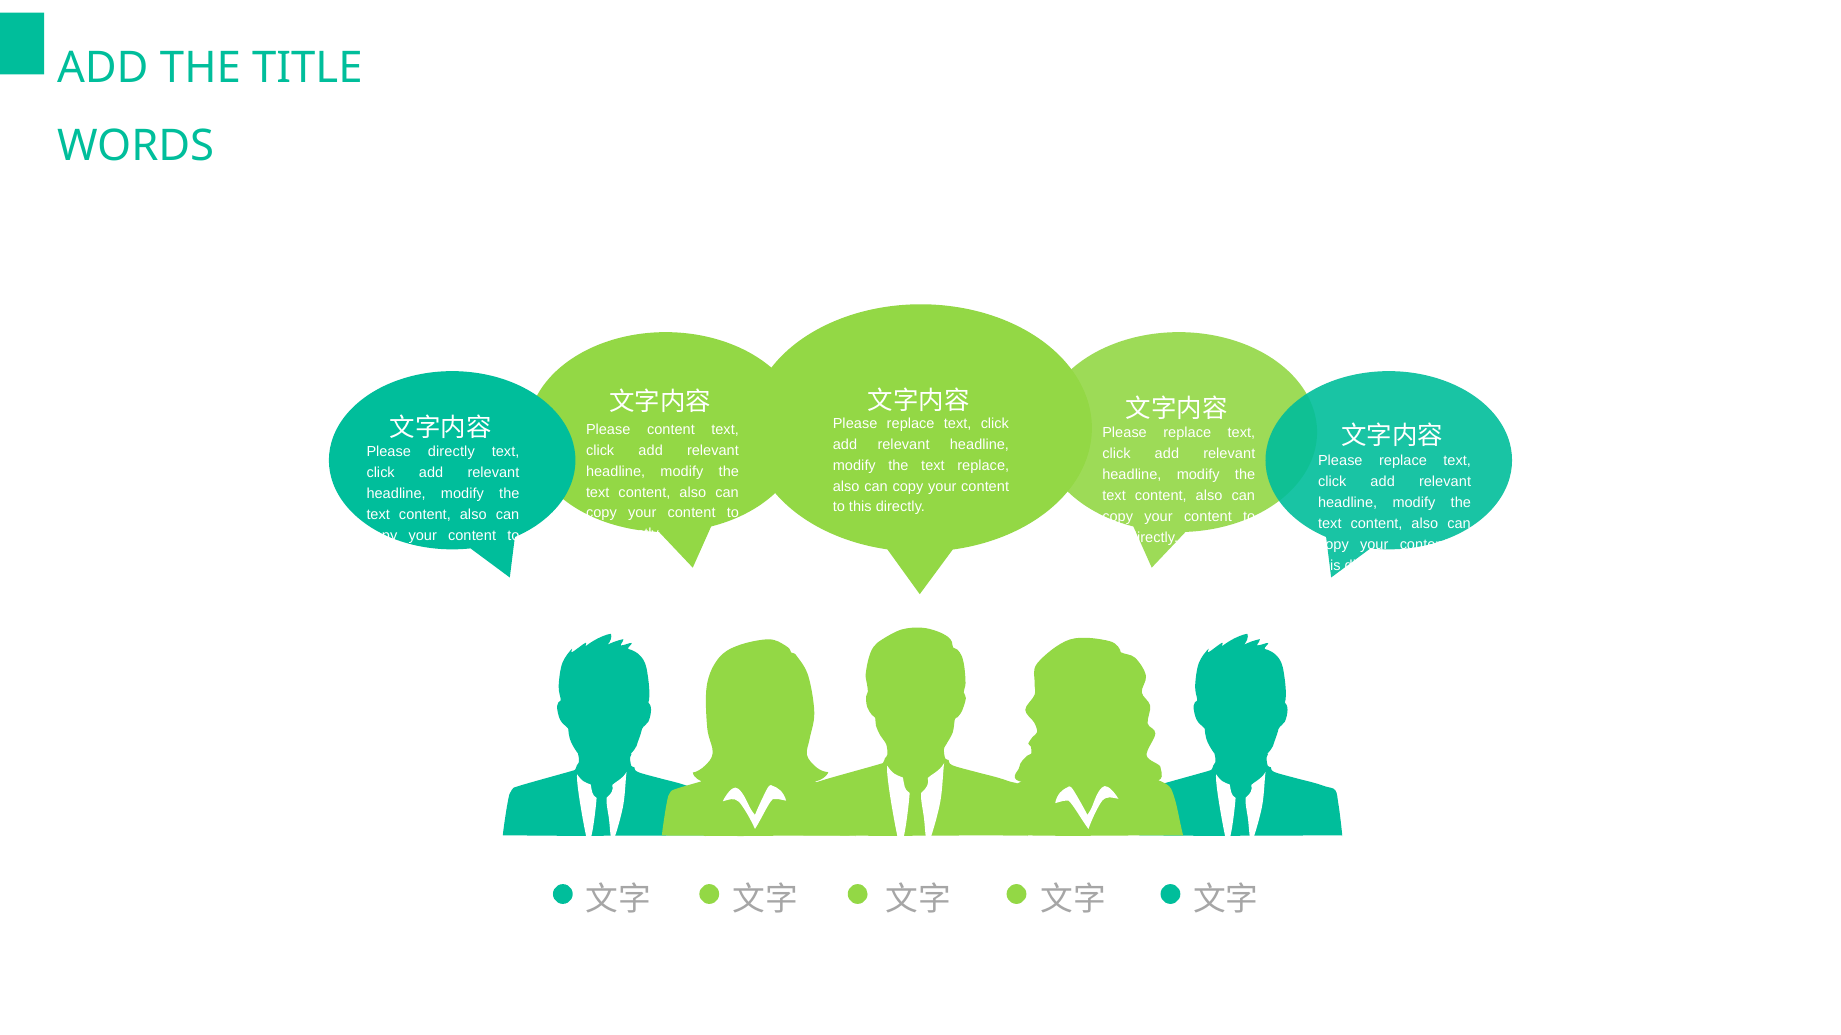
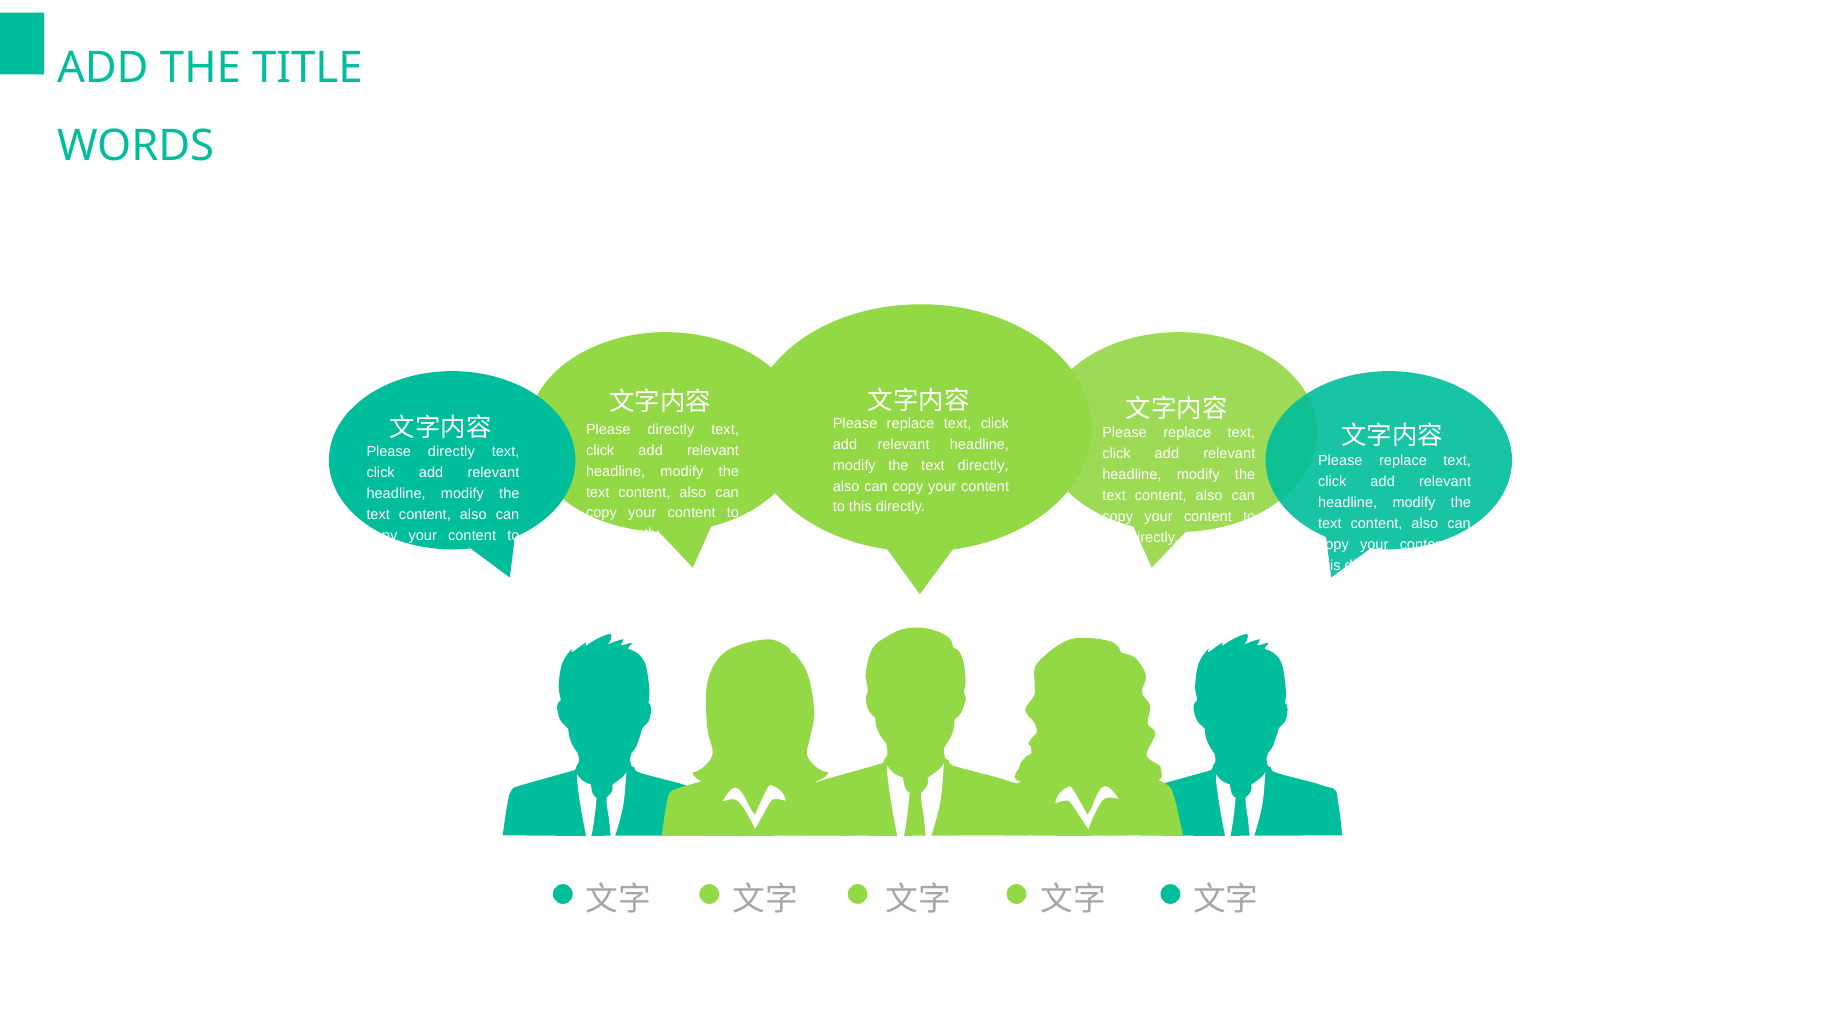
content at (671, 430): content -> directly
text replace: replace -> directly
